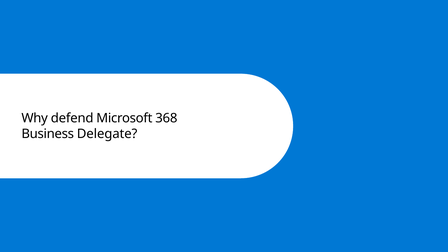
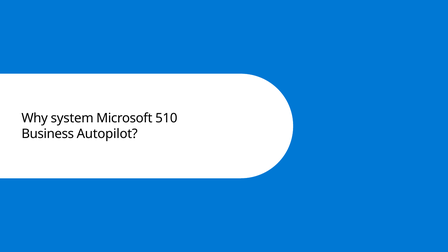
defend: defend -> system
368: 368 -> 510
Delegate: Delegate -> Autopilot
